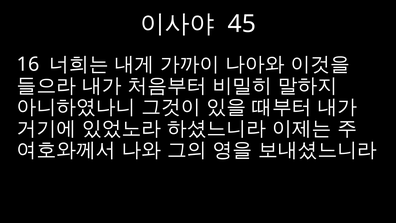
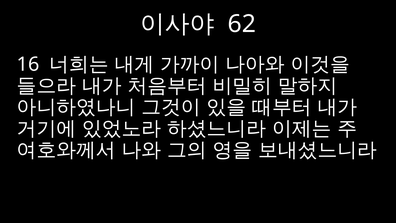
45: 45 -> 62
